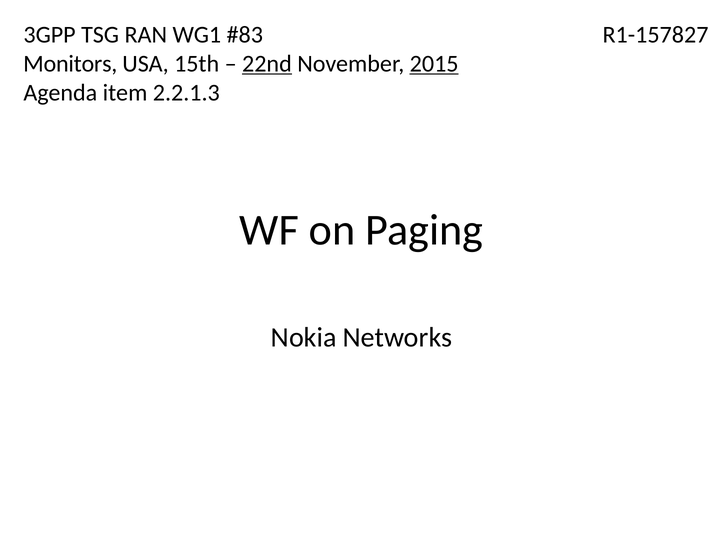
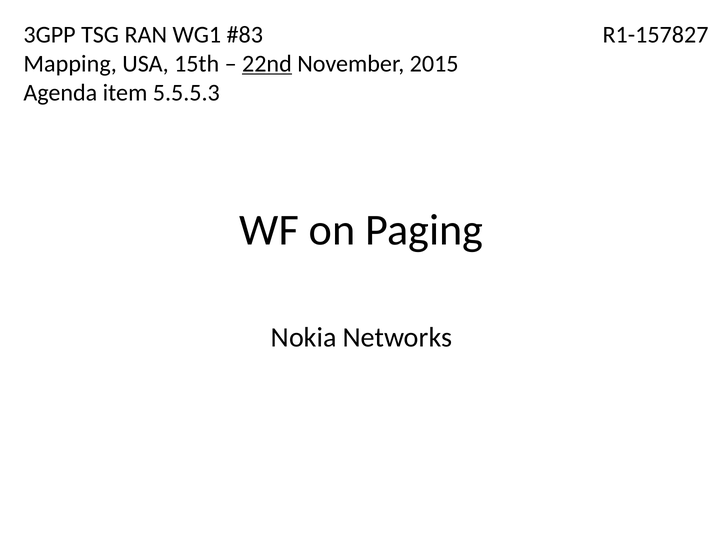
Monitors: Monitors -> Mapping
2015 underline: present -> none
2.2.1.3: 2.2.1.3 -> 5.5.5.3
